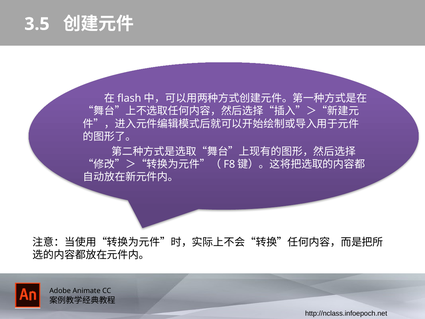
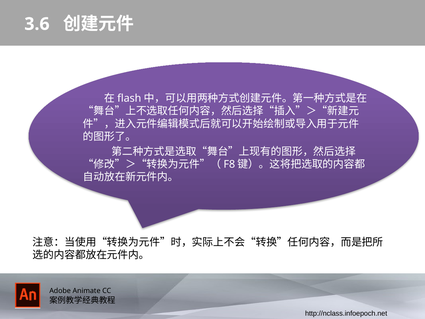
3.5: 3.5 -> 3.6
